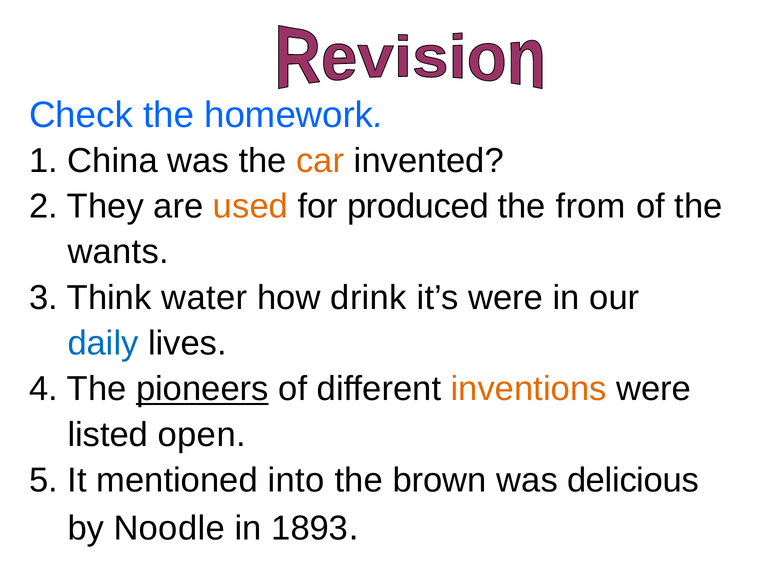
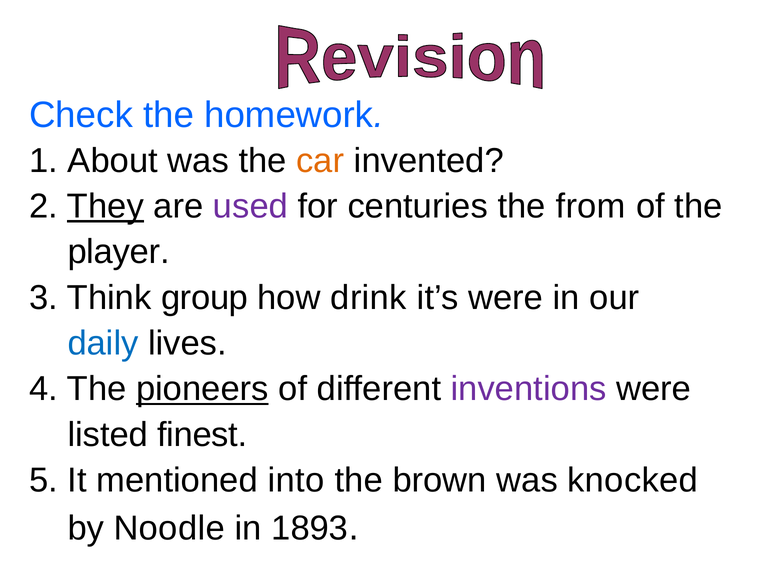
China: China -> About
They underline: none -> present
used colour: orange -> purple
produced: produced -> centuries
wants: wants -> player
water: water -> group
inventions colour: orange -> purple
open: open -> finest
delicious: delicious -> knocked
